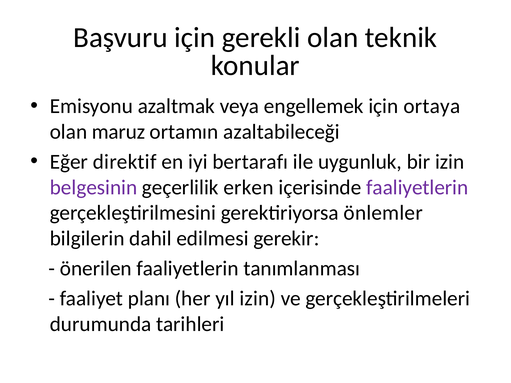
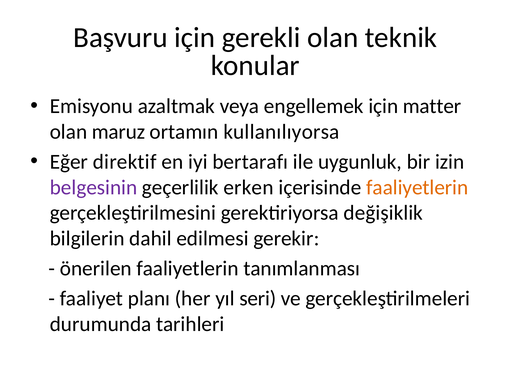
ortaya: ortaya -> matter
azaltabileceği: azaltabileceği -> kullanılıyorsa
faaliyetlerin at (417, 187) colour: purple -> orange
önlemler: önlemler -> değişiklik
yıl izin: izin -> seri
